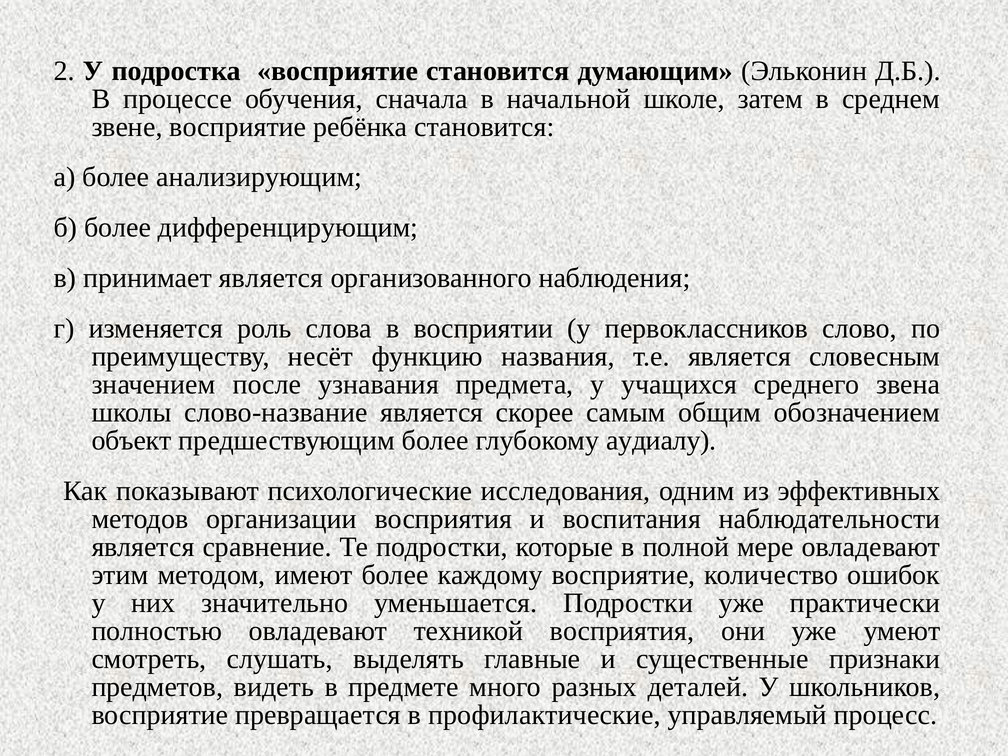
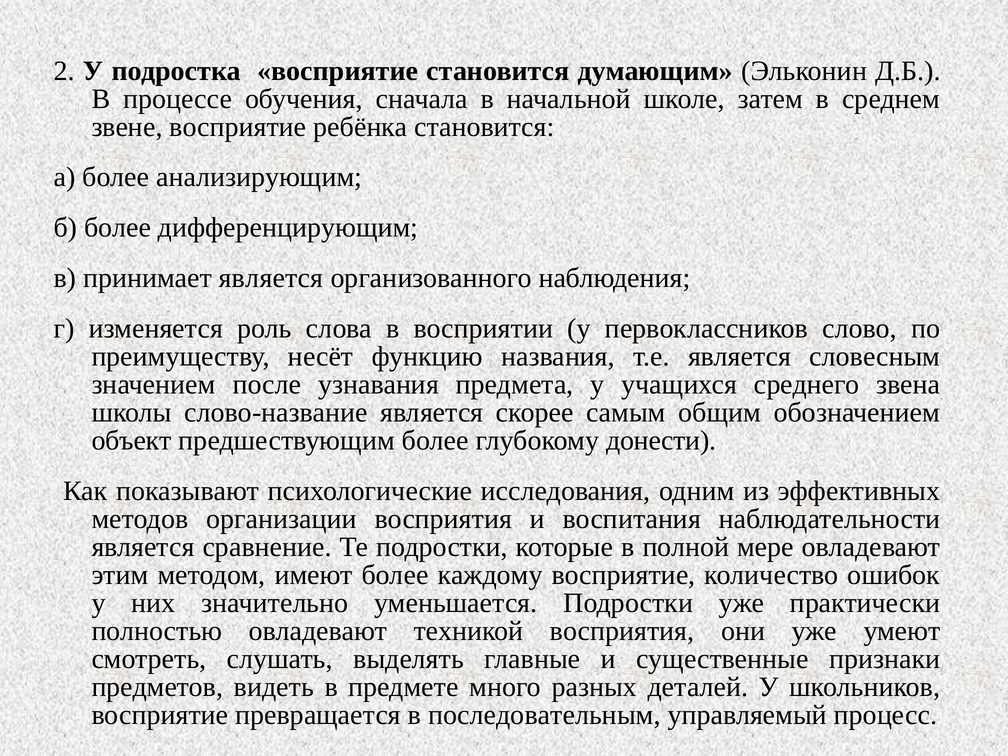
аудиалу: аудиалу -> донести
профилактические: профилактические -> последовательным
